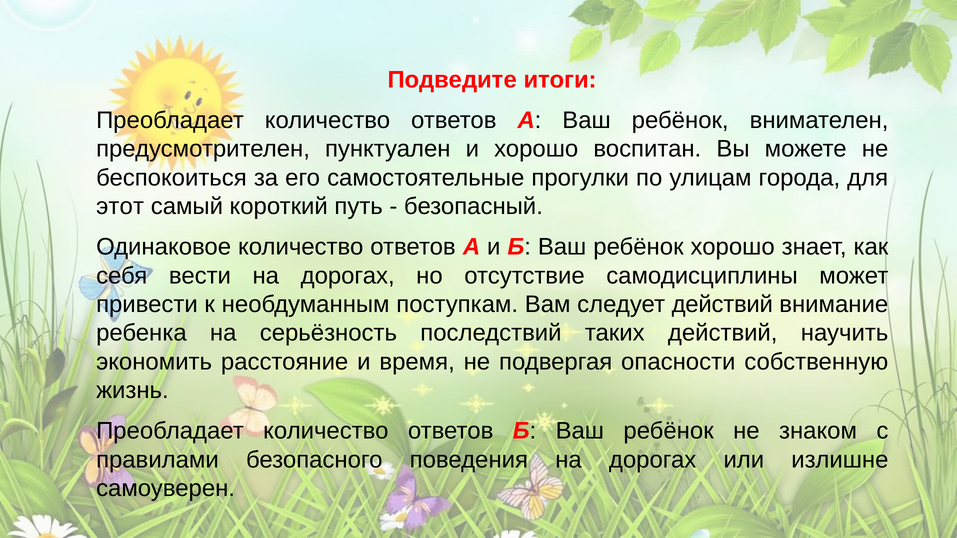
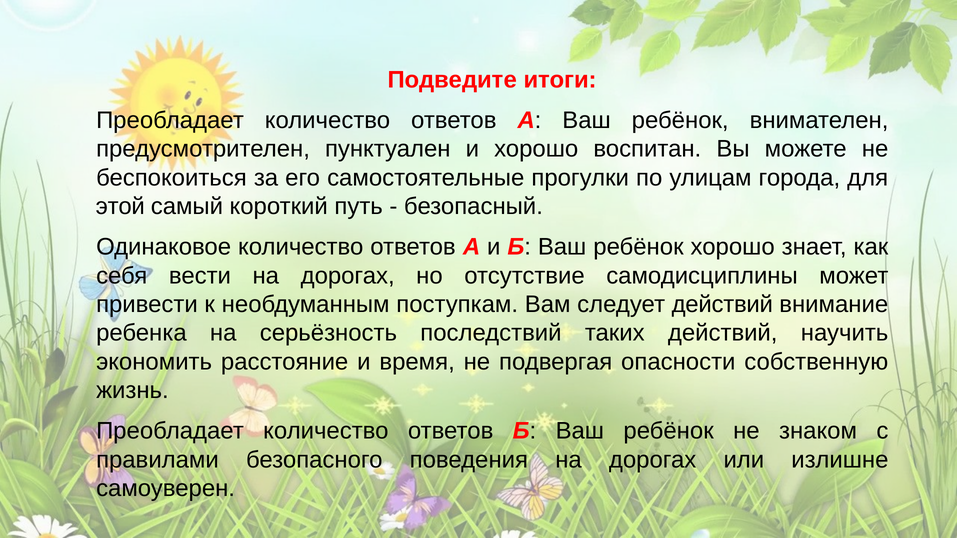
этот: этот -> этой
